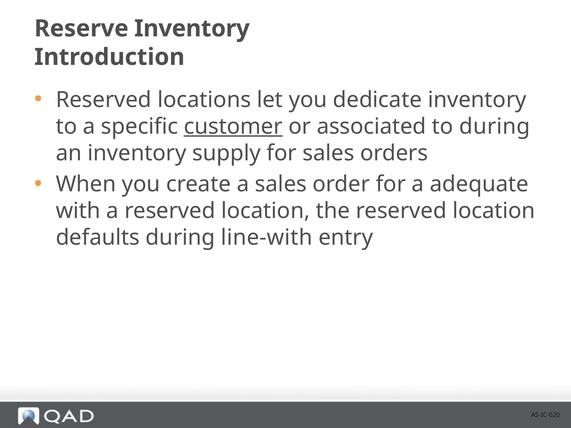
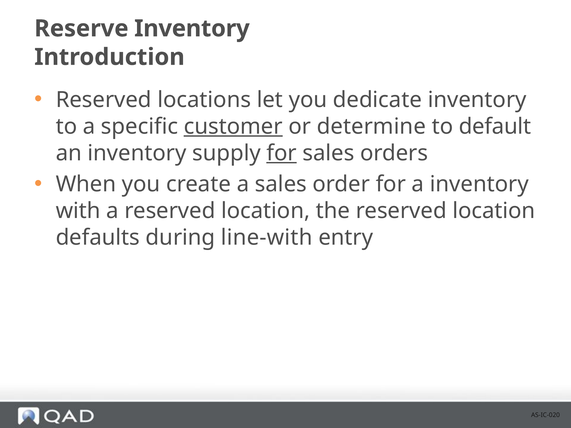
associated: associated -> determine
to during: during -> default
for at (282, 153) underline: none -> present
a adequate: adequate -> inventory
